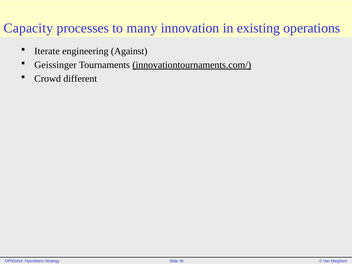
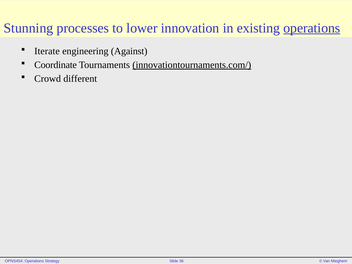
Capacity: Capacity -> Stunning
many: many -> lower
operations at (312, 28) underline: none -> present
Geissinger: Geissinger -> Coordinate
